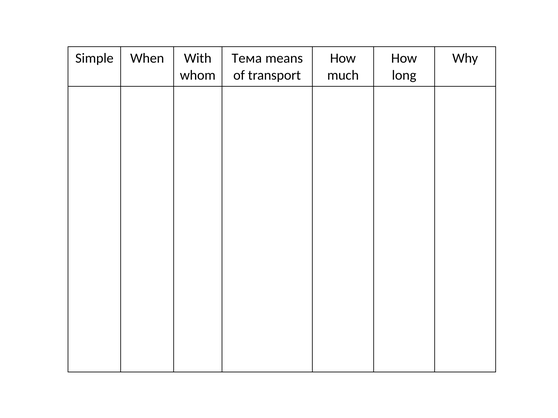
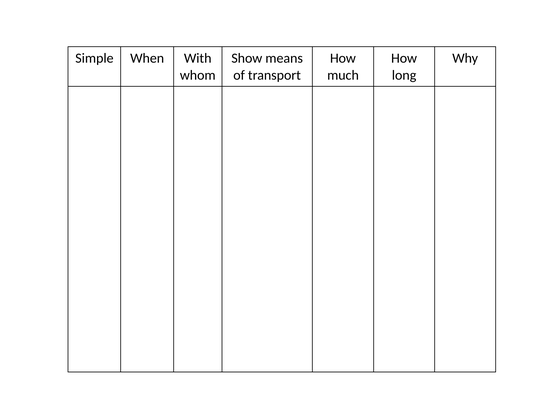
Тема: Тема -> Show
